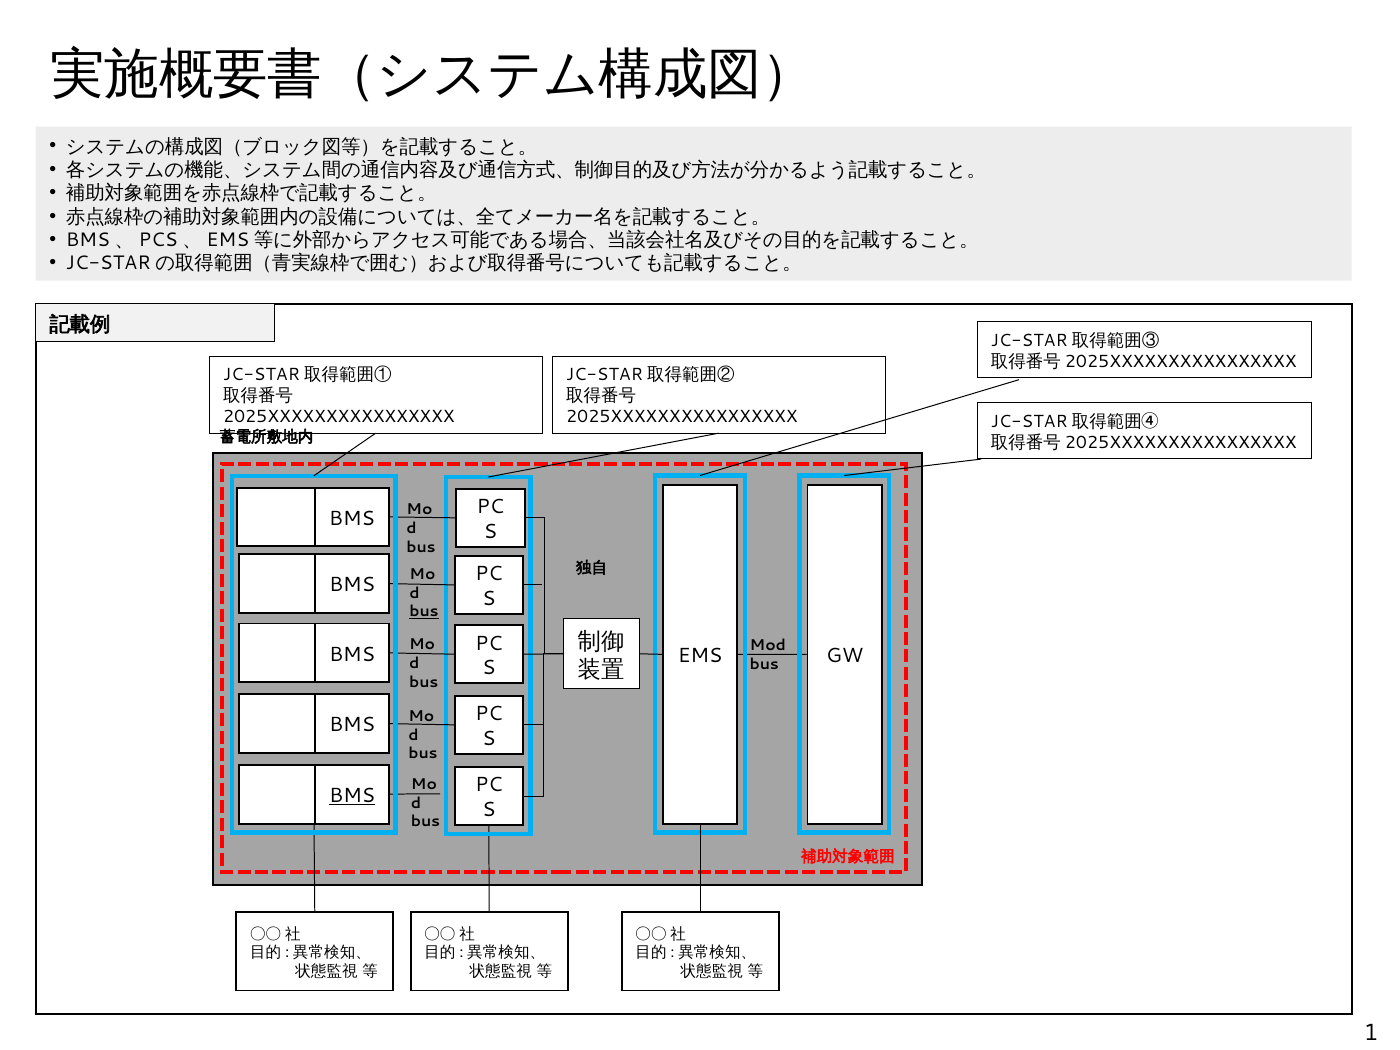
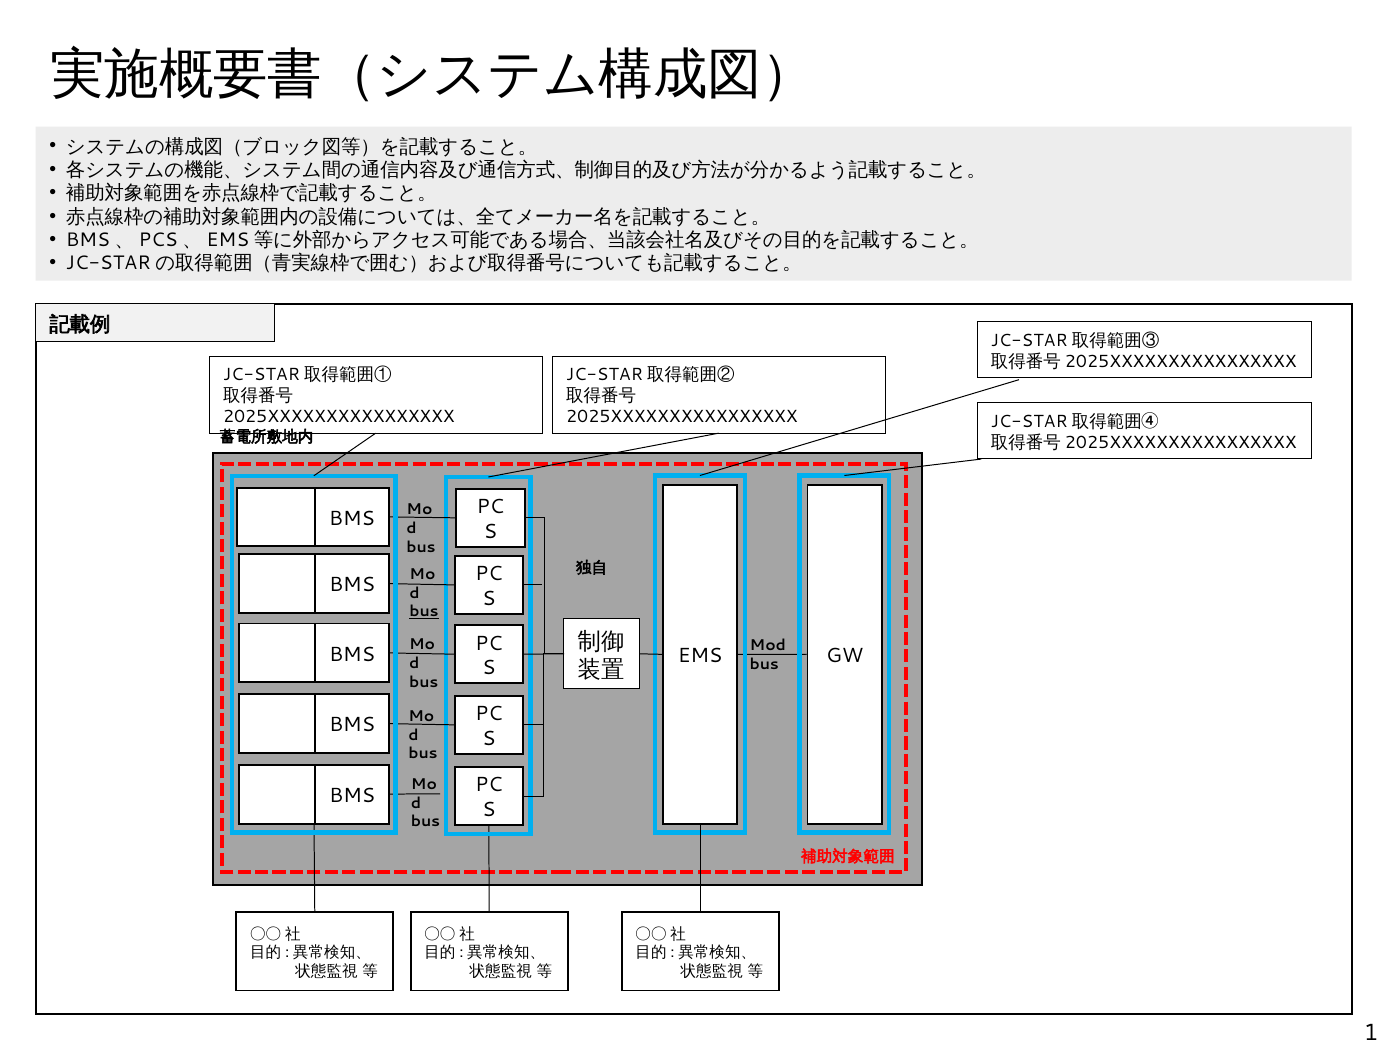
BMS at (352, 796) underline: present -> none
